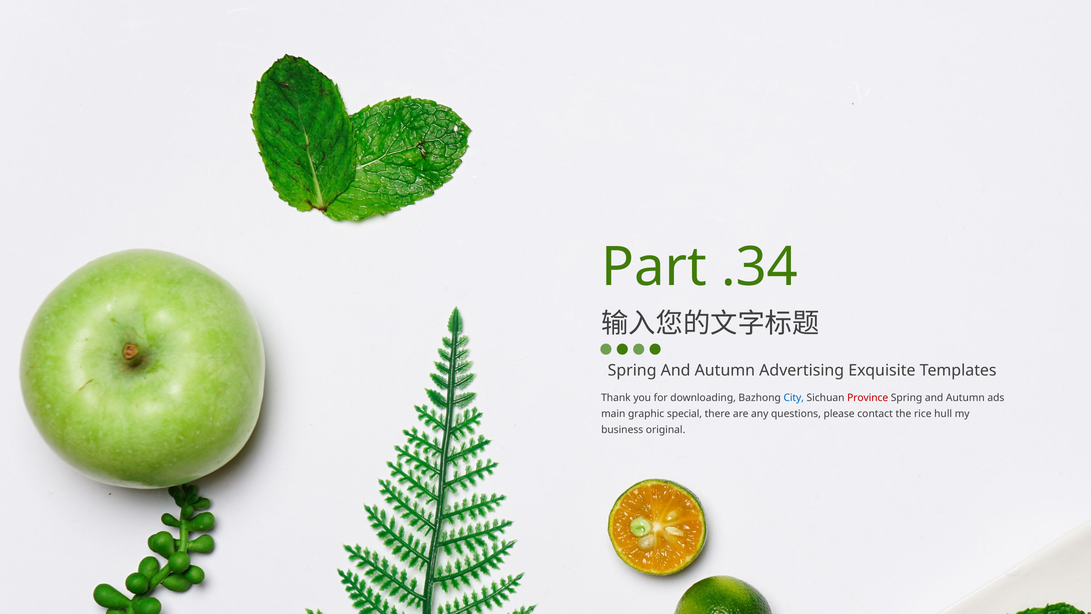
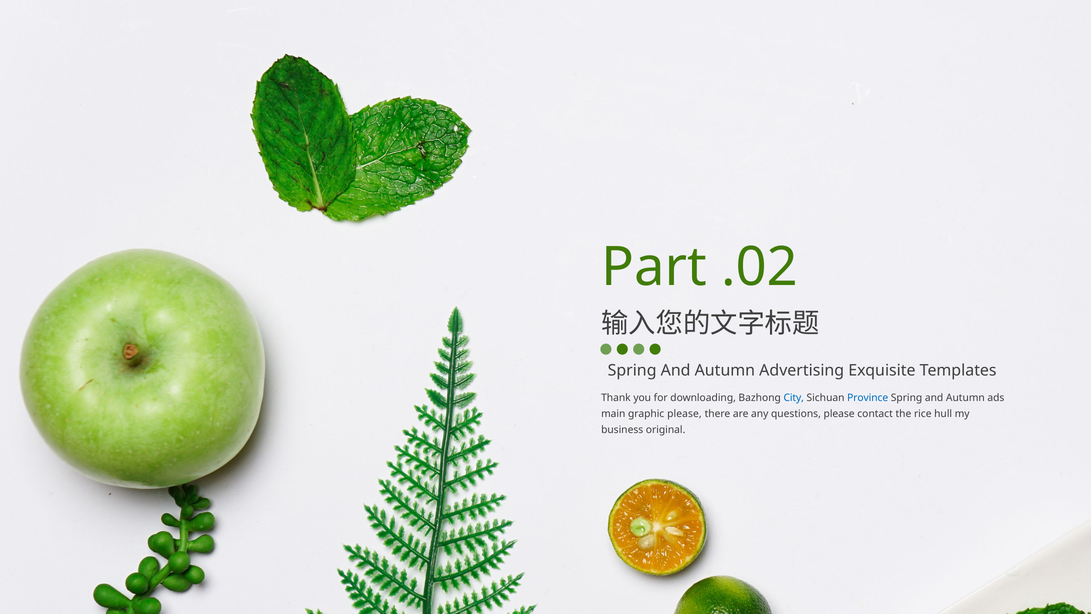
.34: .34 -> .02
Province colour: red -> blue
graphic special: special -> please
